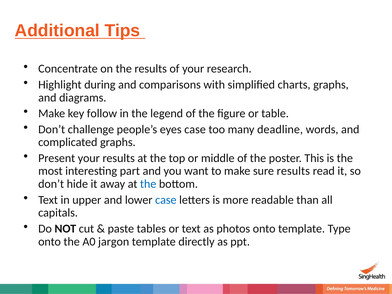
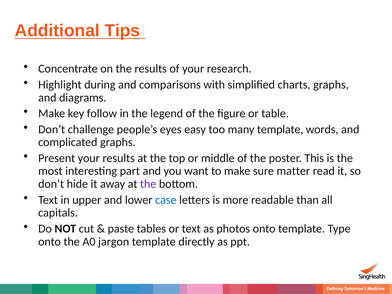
eyes case: case -> easy
many deadline: deadline -> template
sure results: results -> matter
the at (148, 184) colour: blue -> purple
